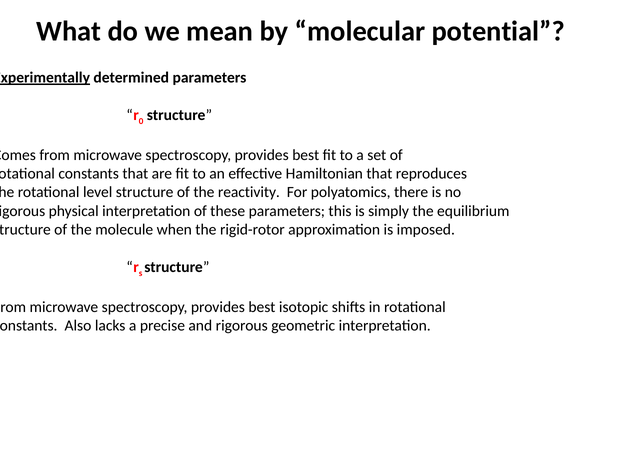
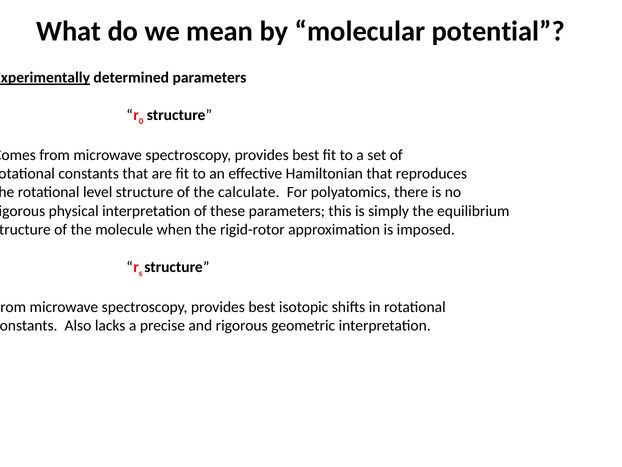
reactivity: reactivity -> calculate
